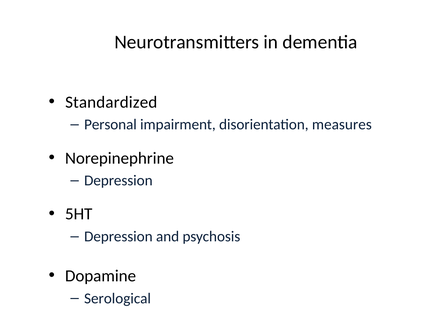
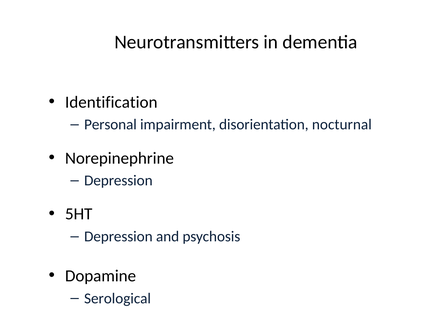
Standardized: Standardized -> Identification
measures: measures -> nocturnal
